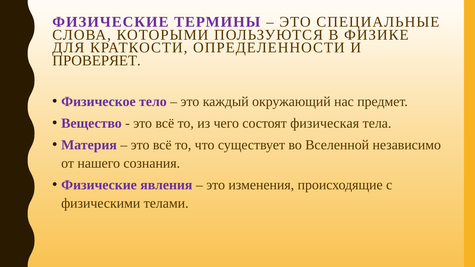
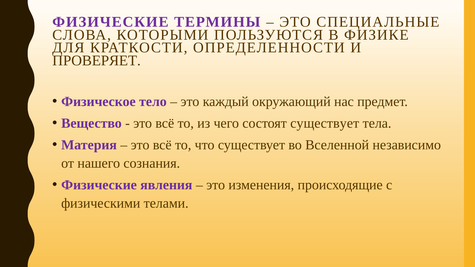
состоят физическая: физическая -> существует
